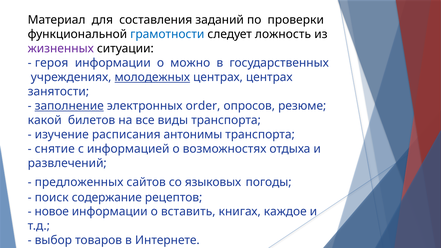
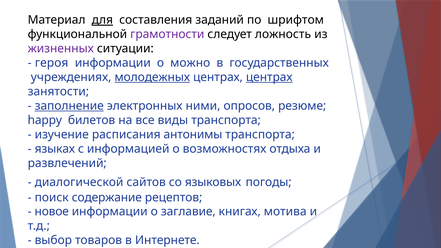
для underline: none -> present
проверки: проверки -> шрифтом
грамотности colour: blue -> purple
центрах at (269, 77) underline: none -> present
order: order -> ними
какой: какой -> happy
снятие: снятие -> языках
предложенных: предложенных -> диалогической
вставить: вставить -> заглавие
каждое: каждое -> мотива
